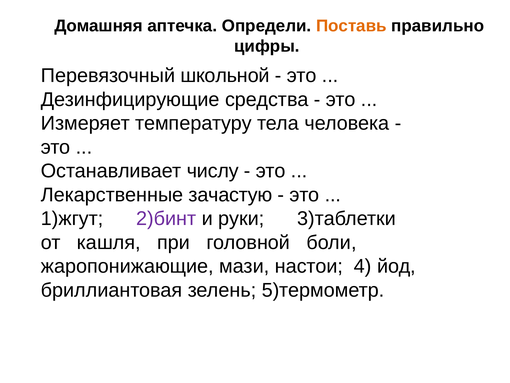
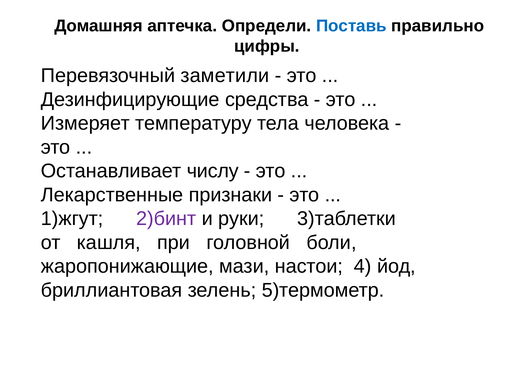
Поставь colour: orange -> blue
школьной: школьной -> заметили
зачастую: зачастую -> признаки
